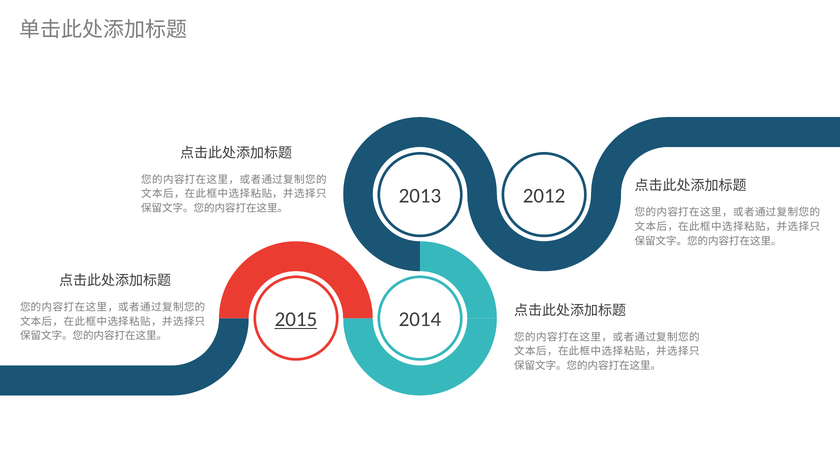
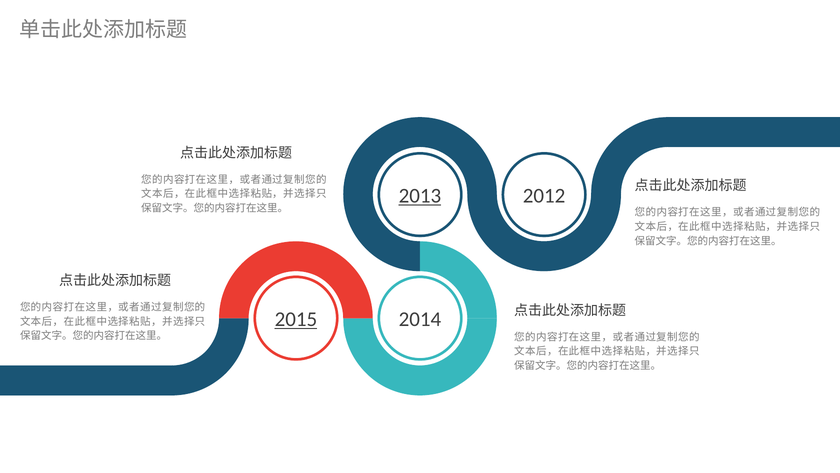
2013 underline: none -> present
